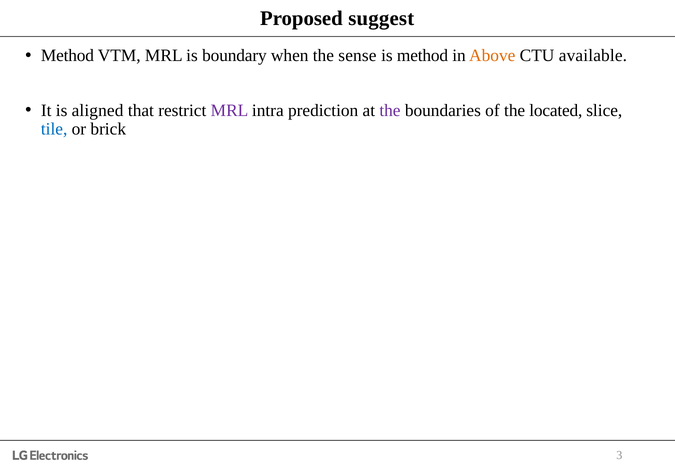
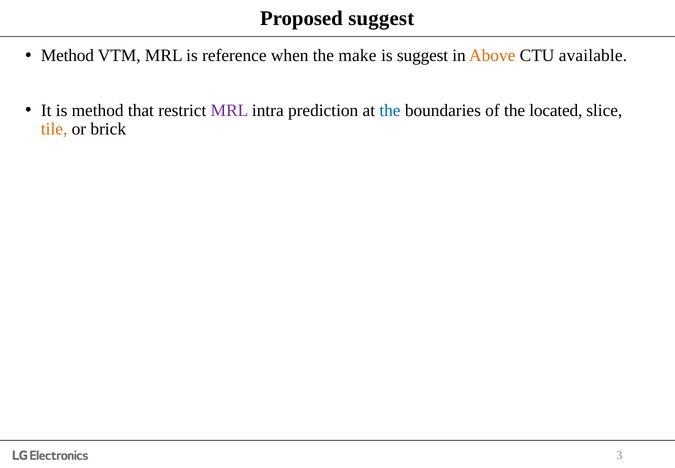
boundary: boundary -> reference
sense: sense -> make
is method: method -> suggest
is aligned: aligned -> method
the at (390, 110) colour: purple -> blue
tile colour: blue -> orange
